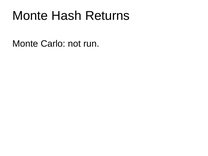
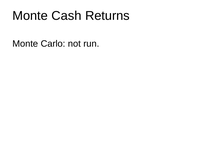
Hash: Hash -> Cash
